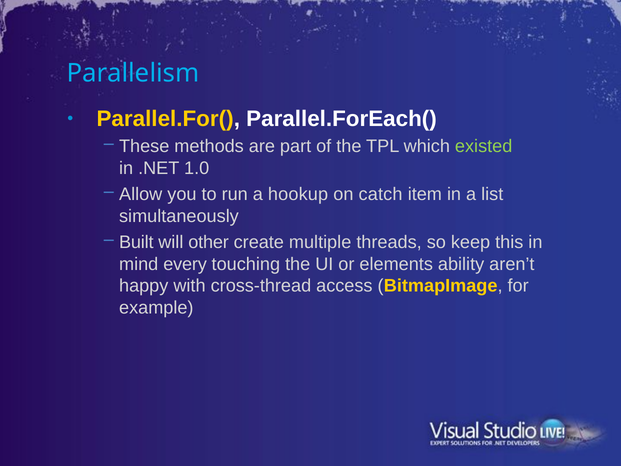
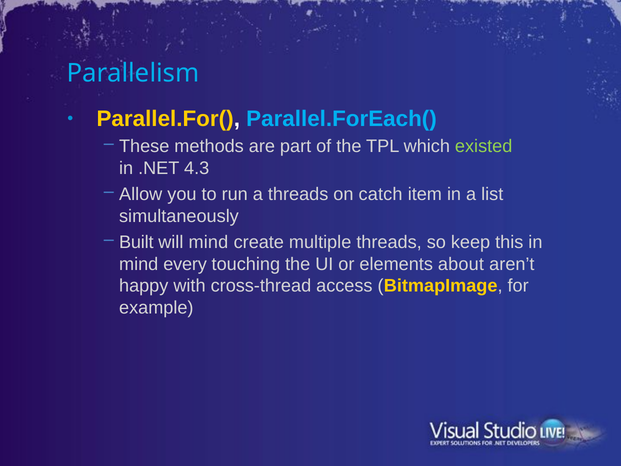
Parallel.ForEach( colour: white -> light blue
1.0: 1.0 -> 4.3
a hookup: hookup -> threads
will other: other -> mind
ability: ability -> about
